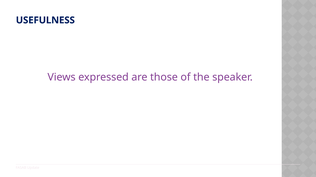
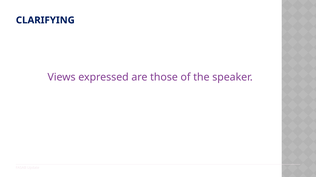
USEFULNESS: USEFULNESS -> CLARIFYING
